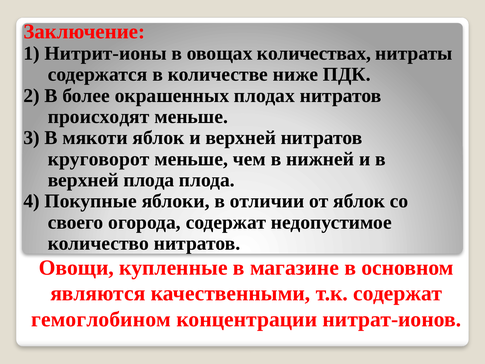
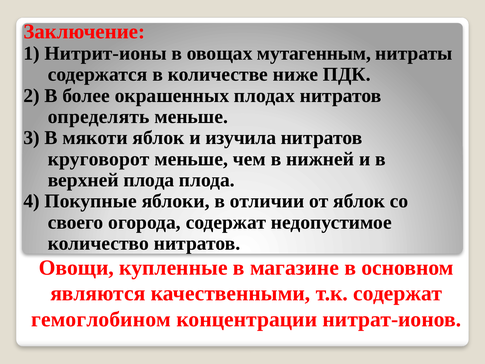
количествах: количествах -> мутагенным
происходят: происходят -> определять
и верхней: верхней -> изучила
